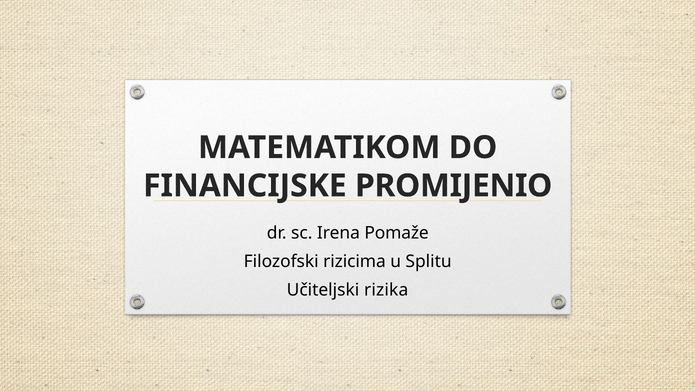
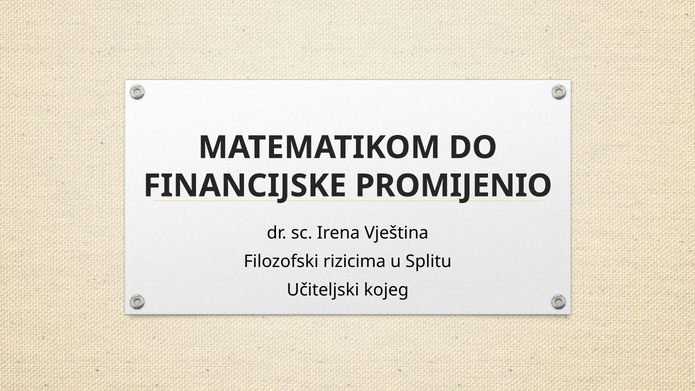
Pomaže: Pomaže -> Vještina
rizika: rizika -> kojeg
